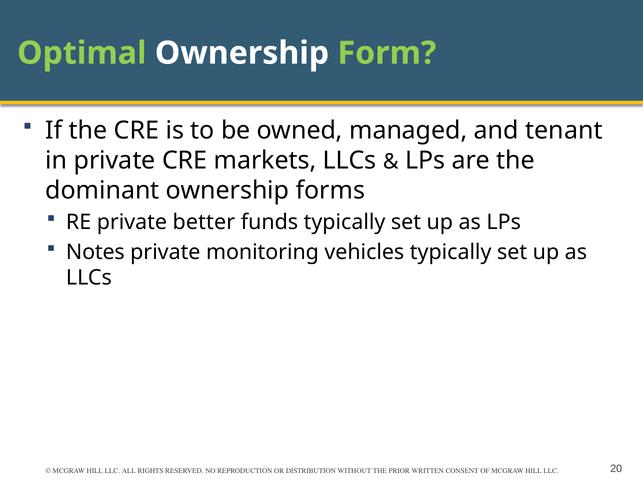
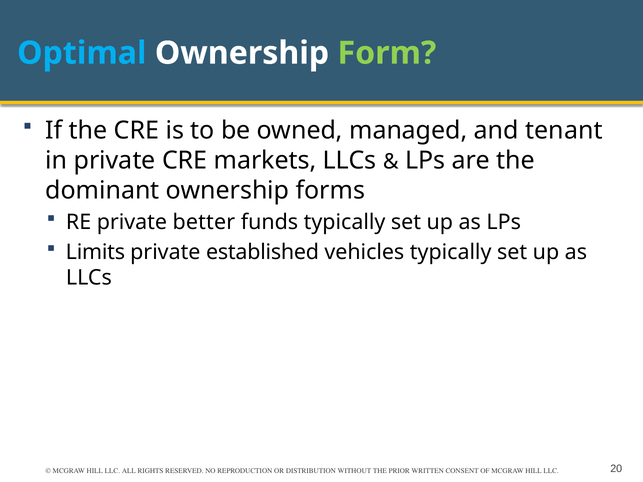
Optimal colour: light green -> light blue
Notes: Notes -> Limits
monitoring: monitoring -> established
